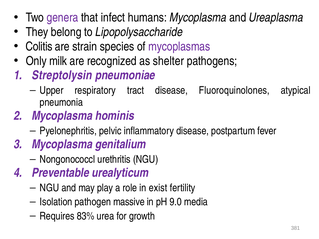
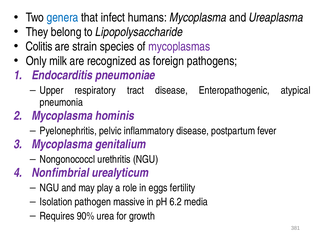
genera colour: purple -> blue
shelter: shelter -> foreign
Streptolysin: Streptolysin -> Endocarditis
Fluoroquinolones: Fluoroquinolones -> Enteropathogenic
Preventable: Preventable -> Nonfimbrial
exist: exist -> eggs
9.0: 9.0 -> 6.2
83%: 83% -> 90%
